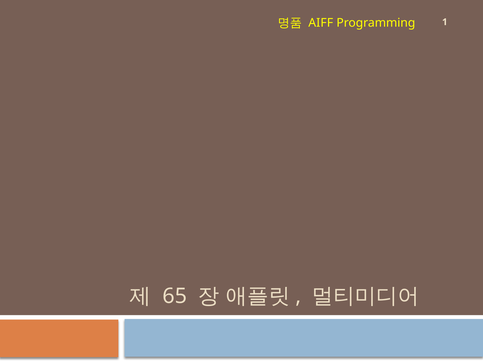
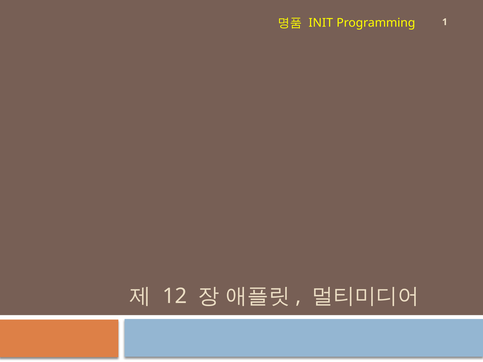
AIFF: AIFF -> INIT
65: 65 -> 12
